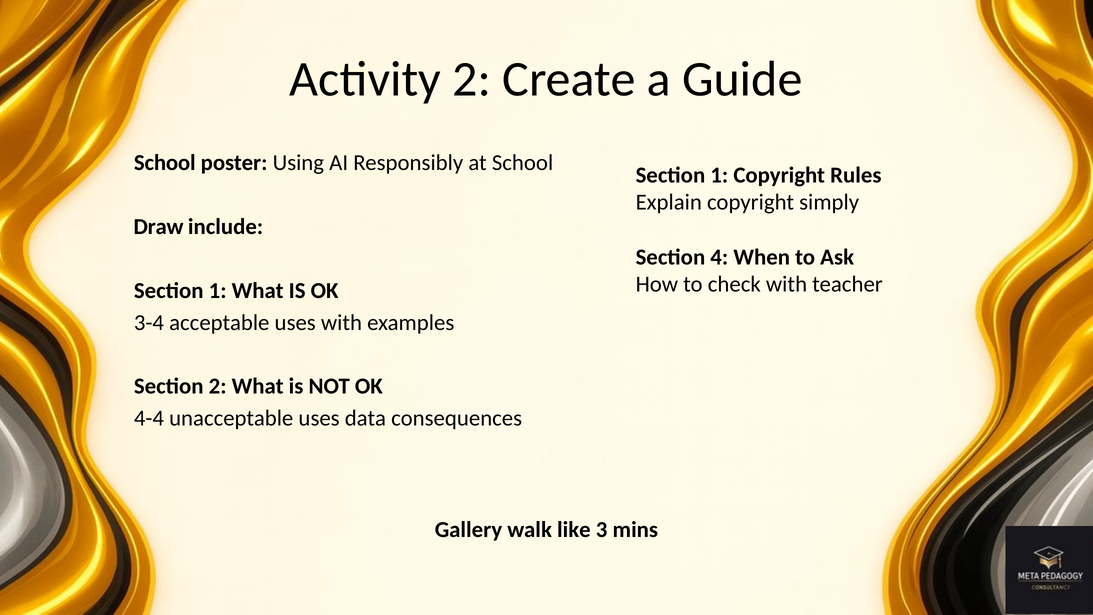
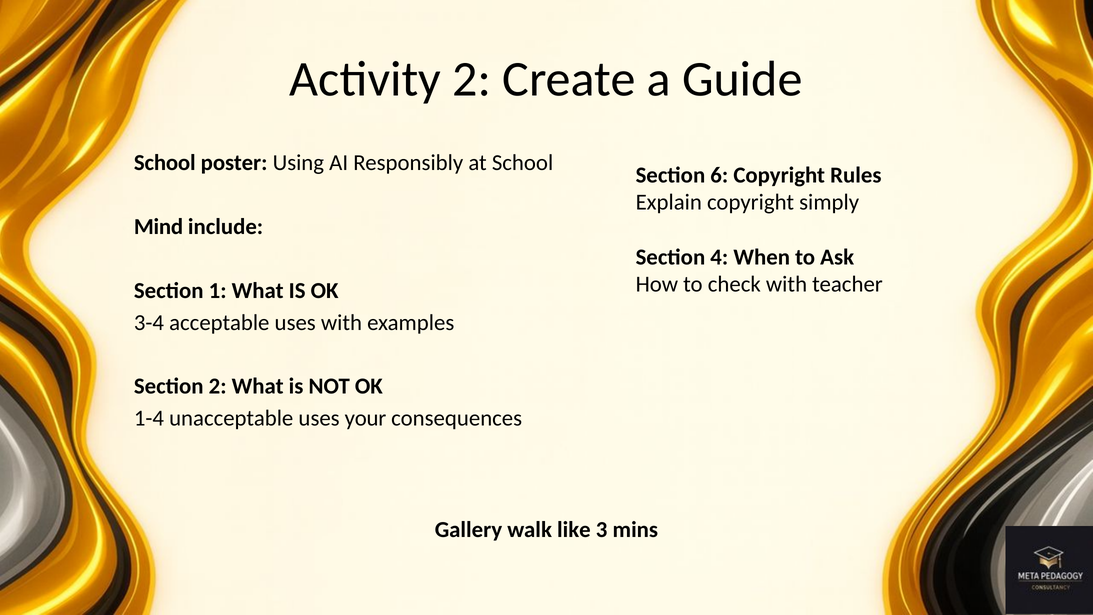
1 at (719, 175): 1 -> 6
Draw: Draw -> Mind
4-4: 4-4 -> 1-4
data: data -> your
